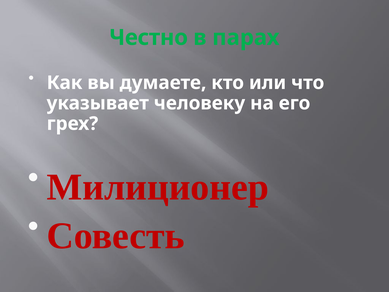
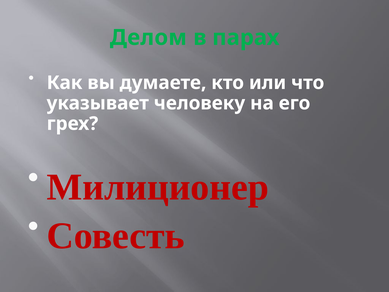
Честно: Честно -> Делом
